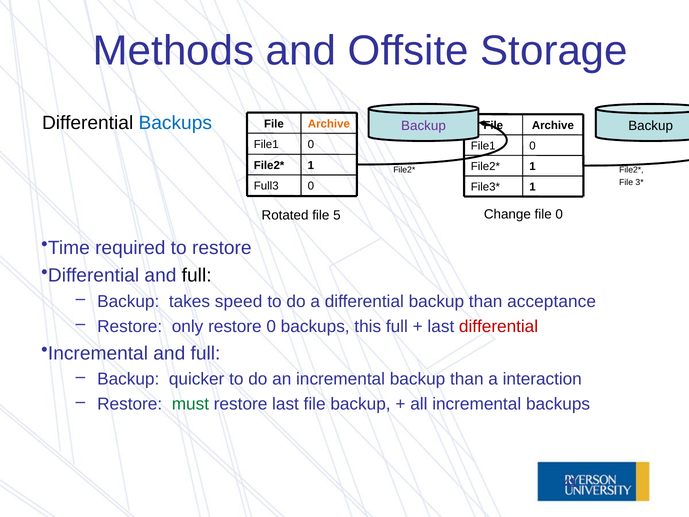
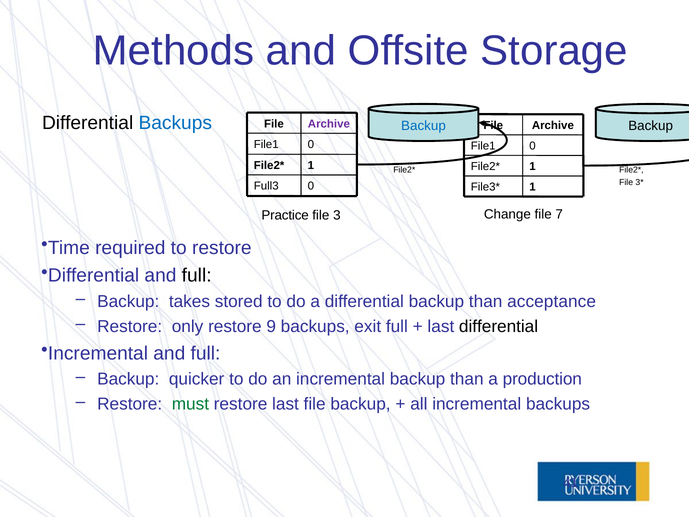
Archive at (329, 124) colour: orange -> purple
Backup at (423, 126) colour: purple -> blue
Rotated: Rotated -> Practice
5: 5 -> 3
file 0: 0 -> 7
speed: speed -> stored
restore 0: 0 -> 9
this: this -> exit
differential at (499, 326) colour: red -> black
interaction: interaction -> production
